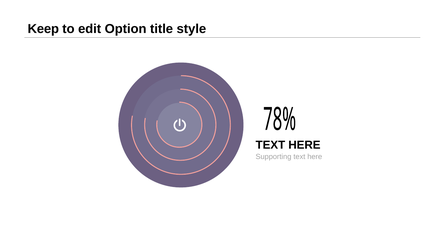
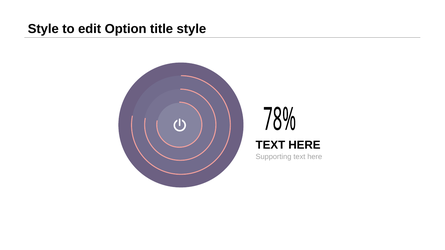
Keep at (43, 29): Keep -> Style
